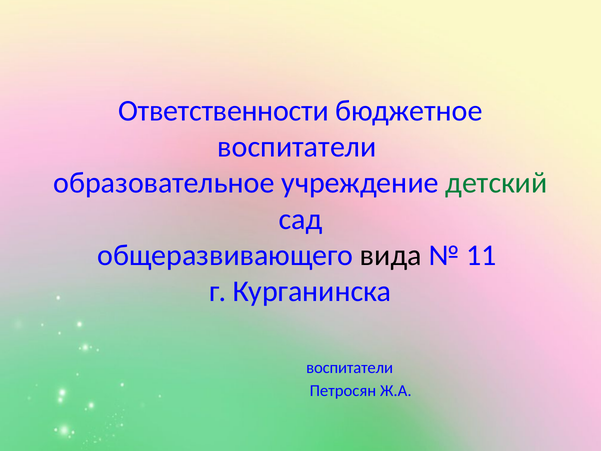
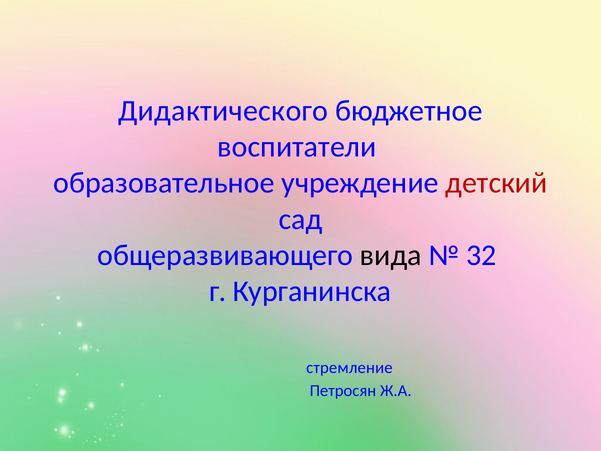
Ответственности: Ответственности -> Дидактического
детский colour: green -> red
11: 11 -> 32
воспитатели at (350, 368): воспитатели -> стремление
